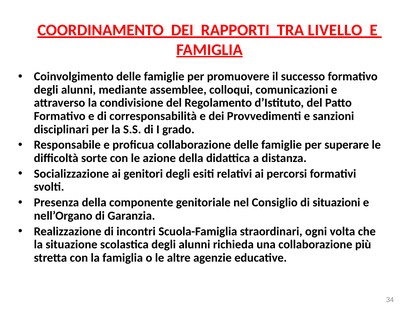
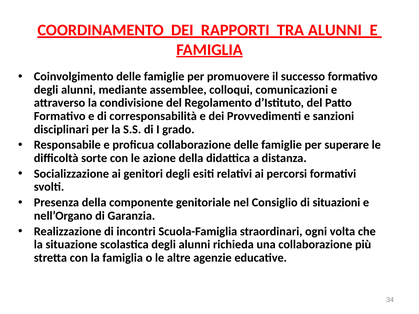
TRA LIVELLO: LIVELLO -> ALUNNI
